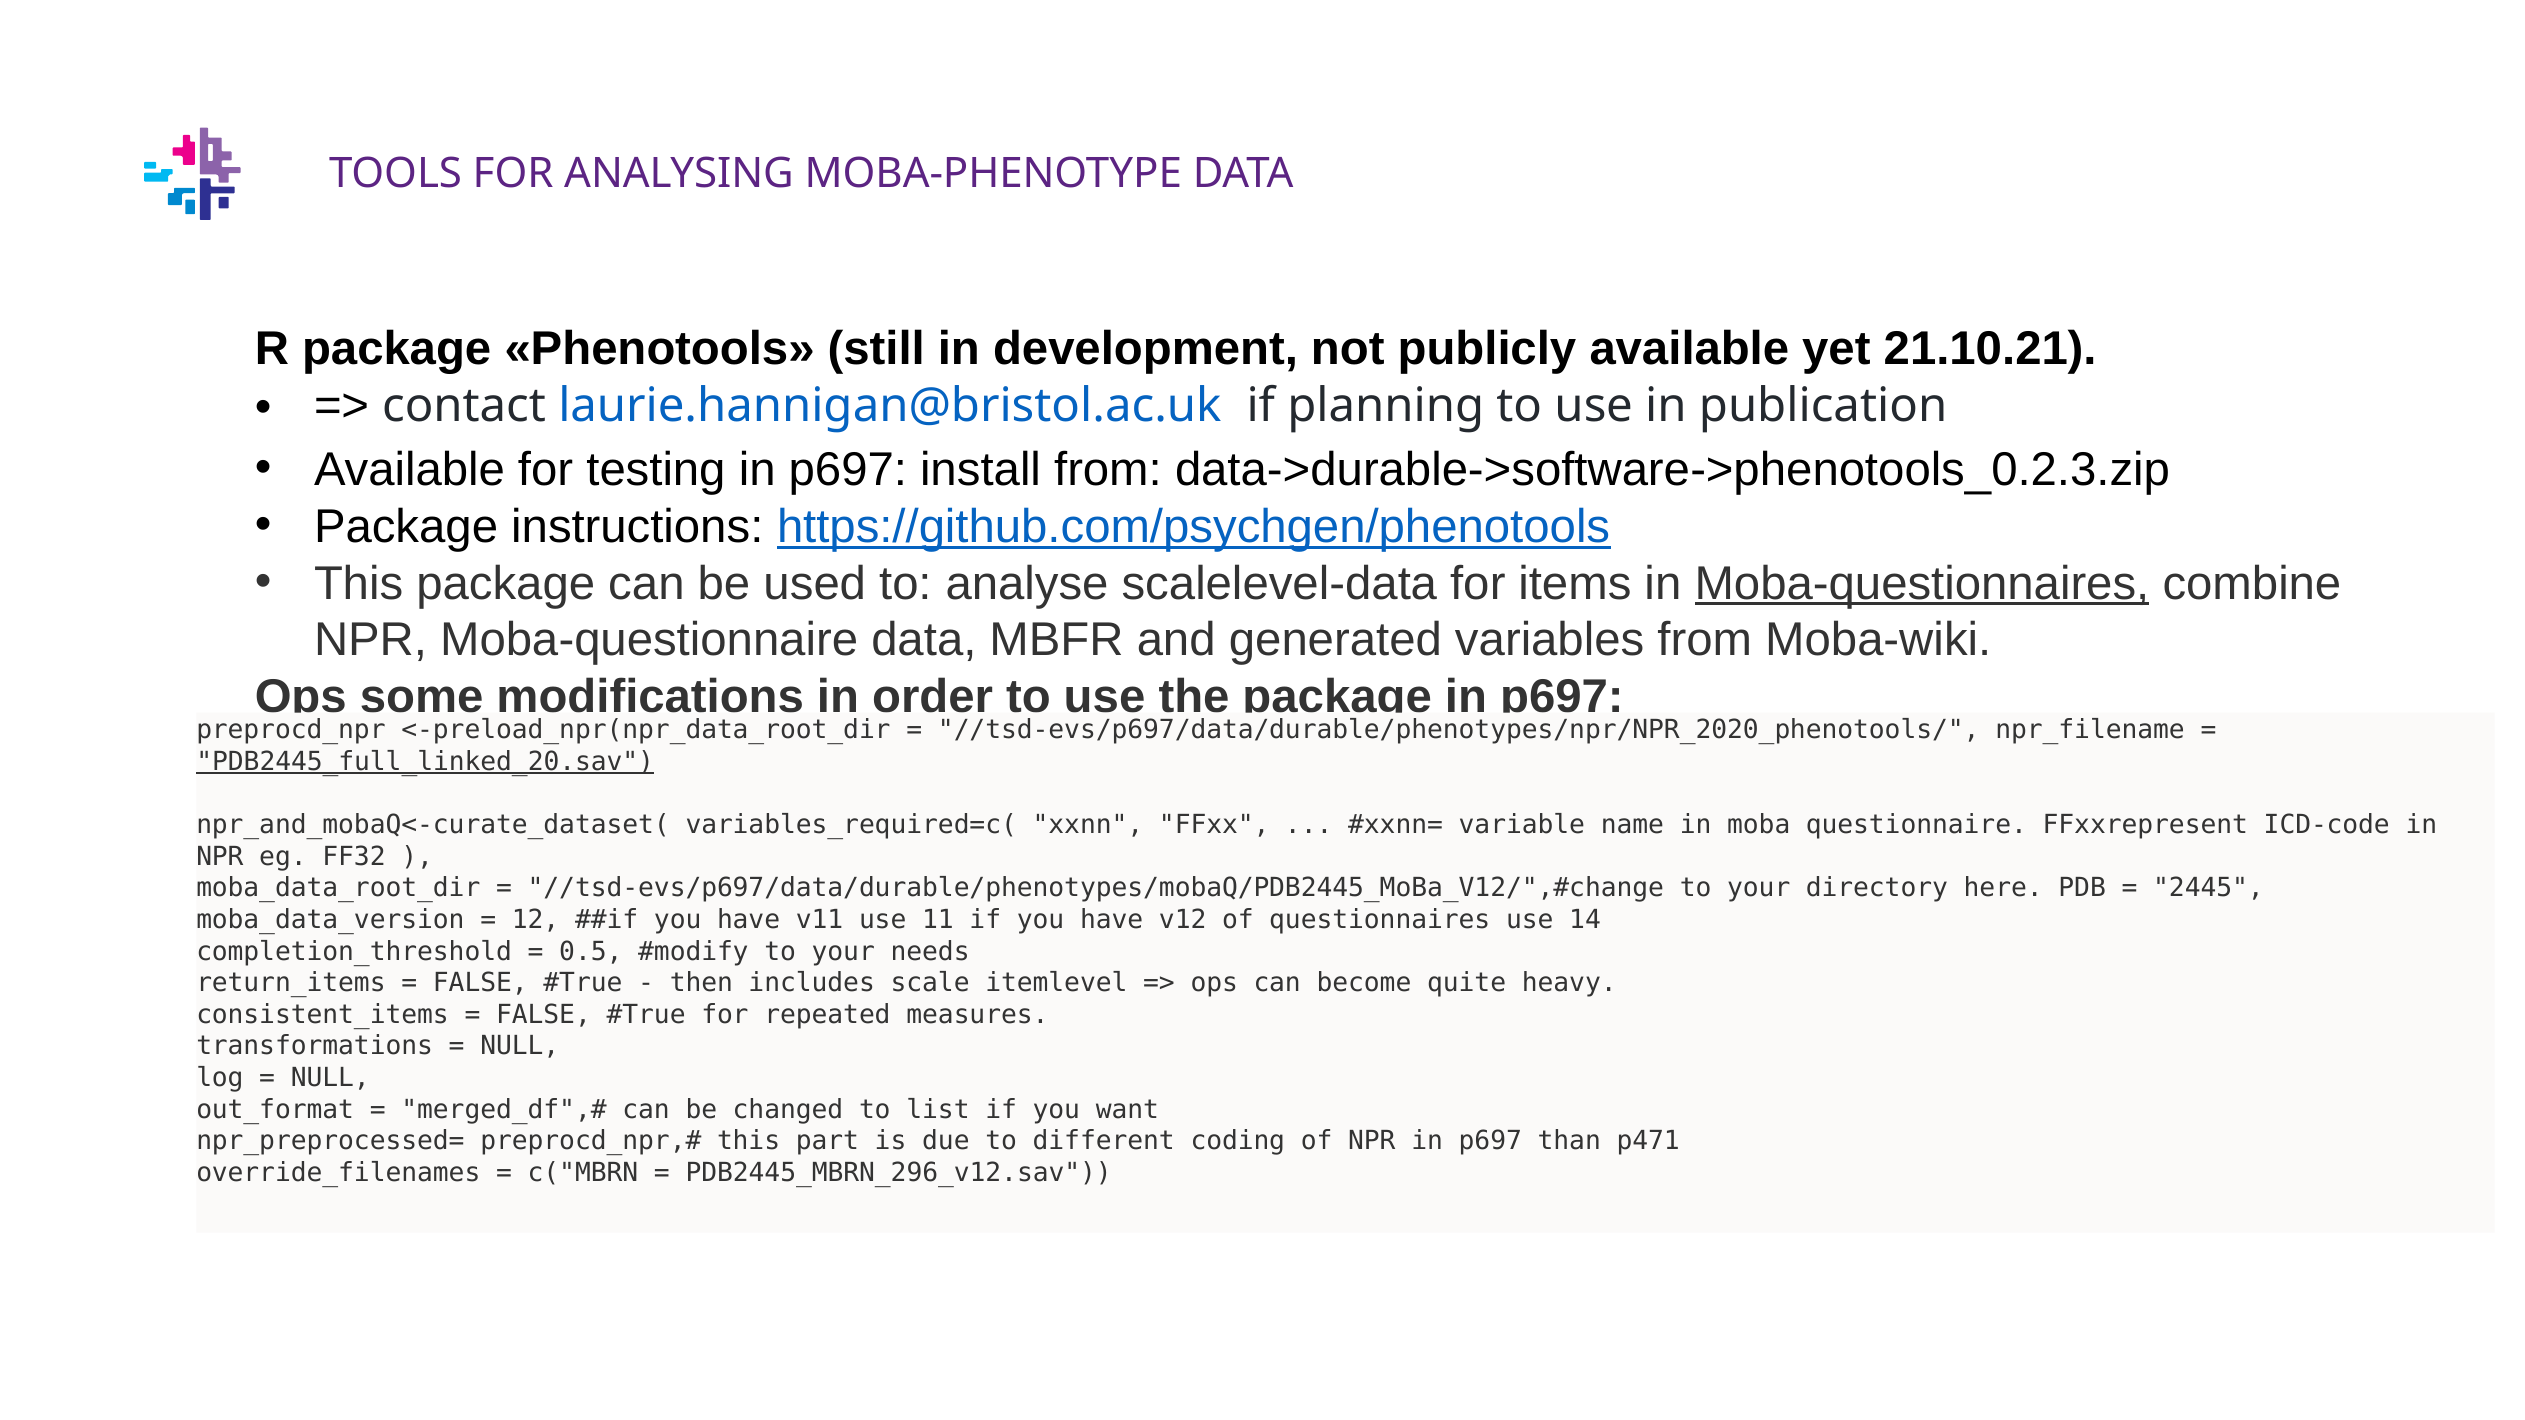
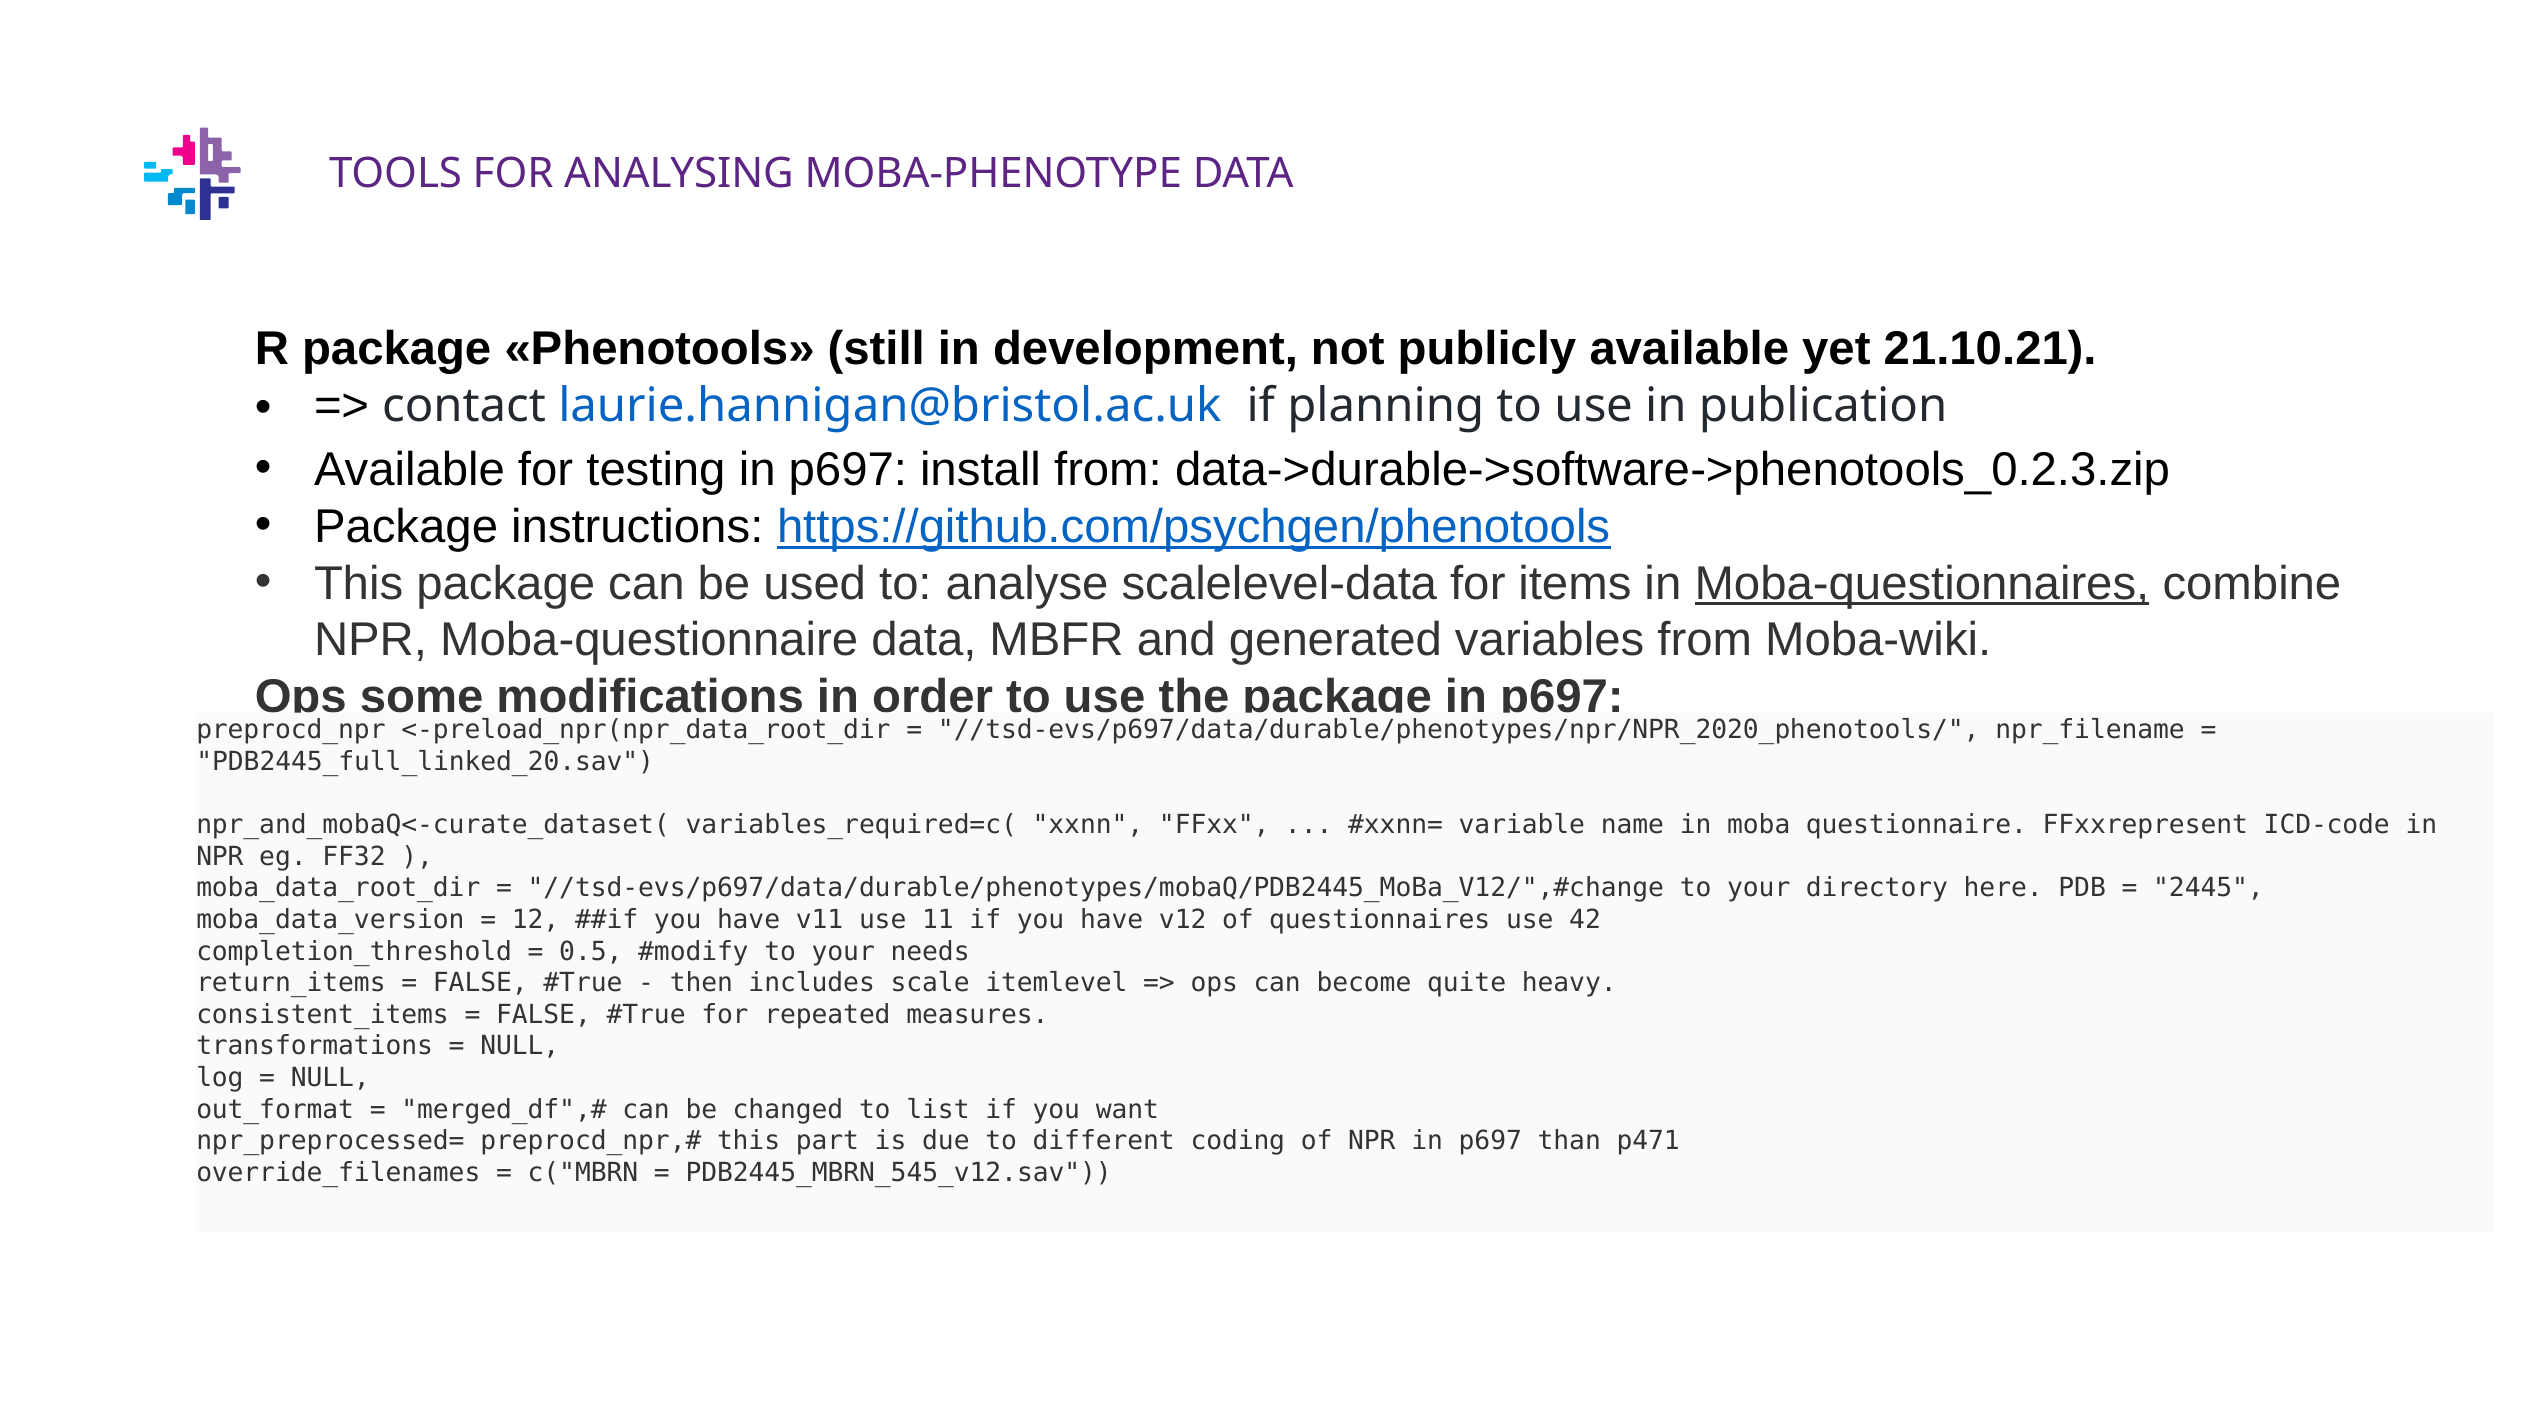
PDB2445_full_linked_20.sav underline: present -> none
14: 14 -> 42
PDB2445_MBRN_296_v12.sav: PDB2445_MBRN_296_v12.sav -> PDB2445_MBRN_545_v12.sav
